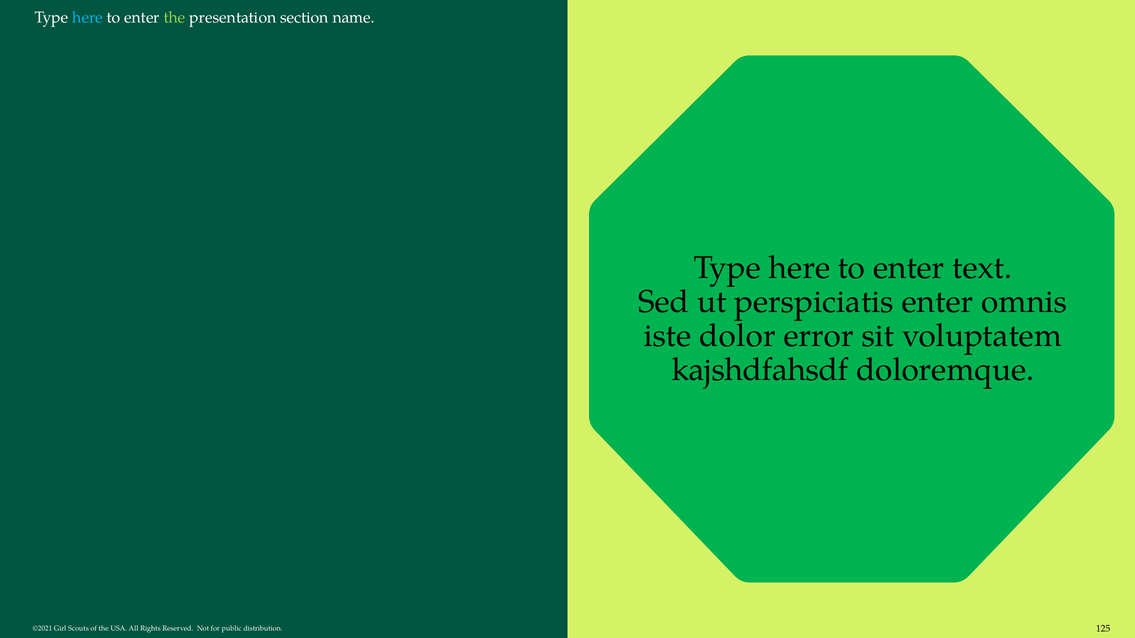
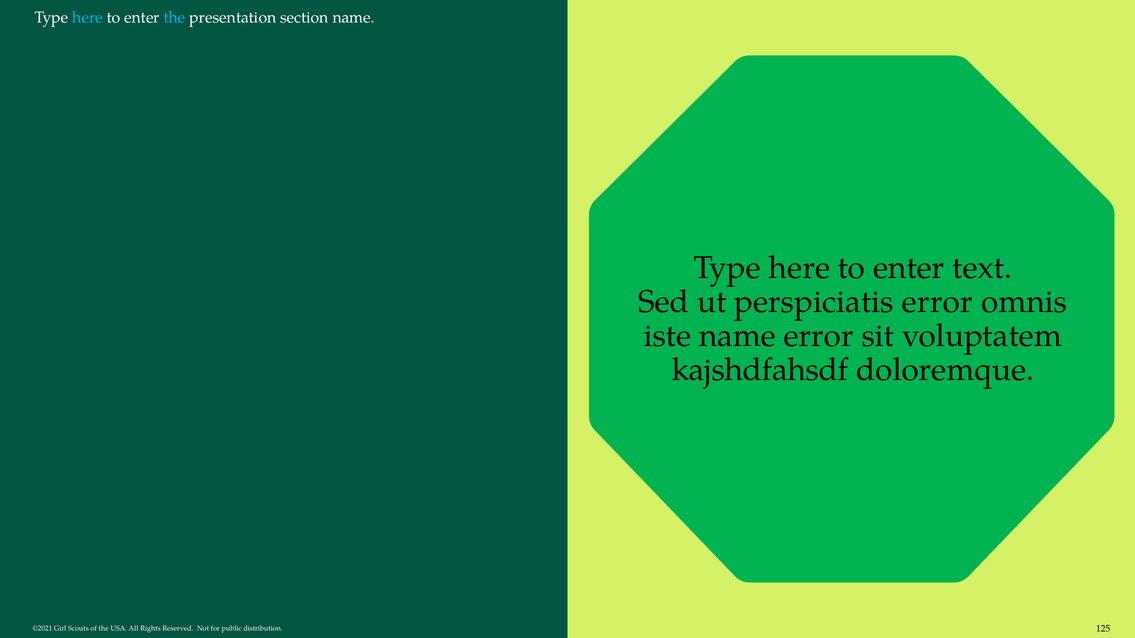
the at (175, 18) colour: light green -> light blue
perspiciatis enter: enter -> error
iste dolor: dolor -> name
